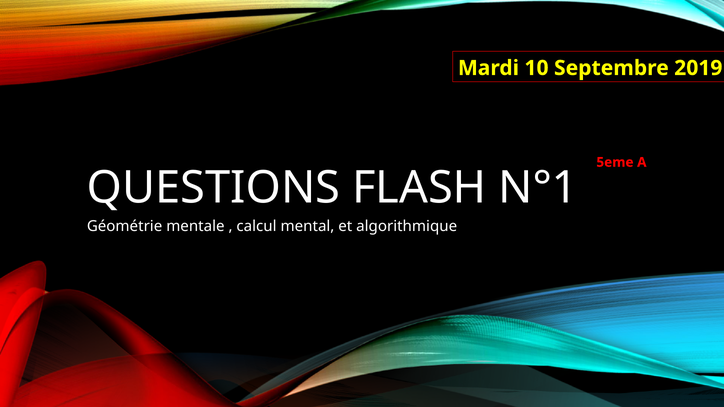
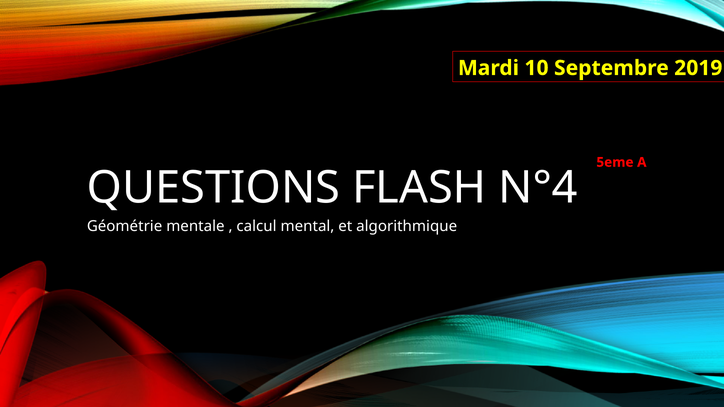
N°1: N°1 -> N°4
